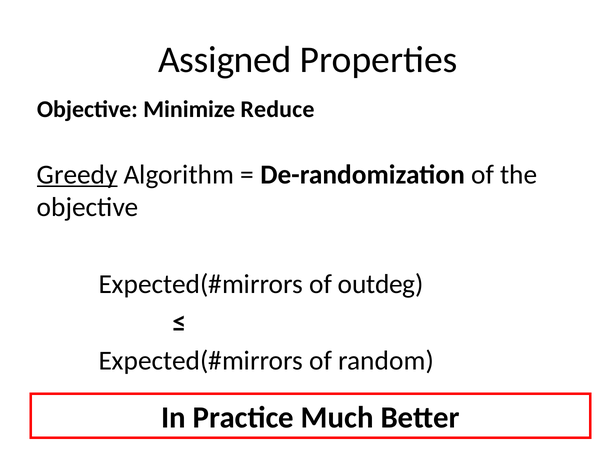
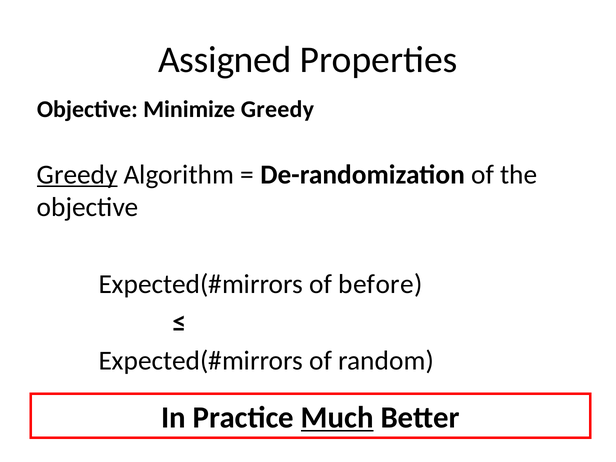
Minimize Reduce: Reduce -> Greedy
outdeg: outdeg -> before
Much underline: none -> present
